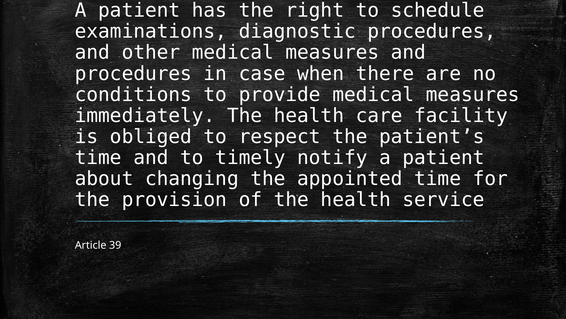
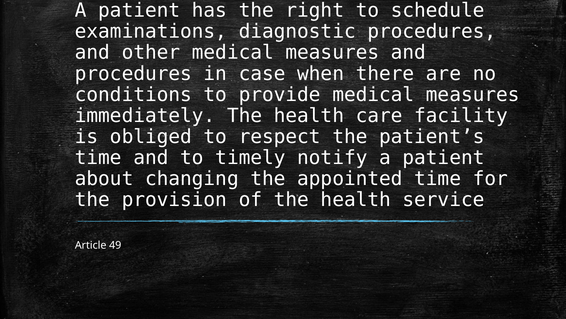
39: 39 -> 49
